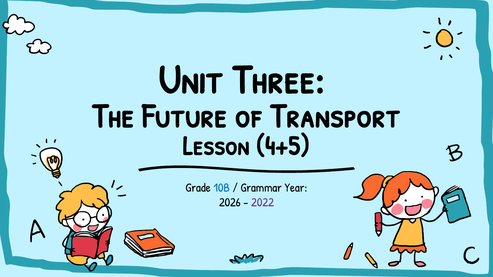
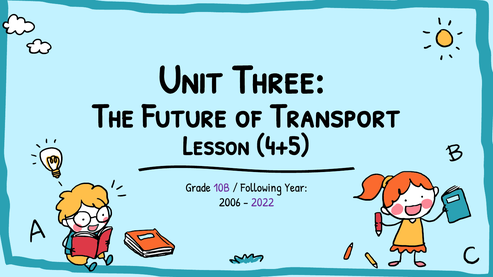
10B colour: blue -> purple
Grammar: Grammar -> Following
2026: 2026 -> 2006
